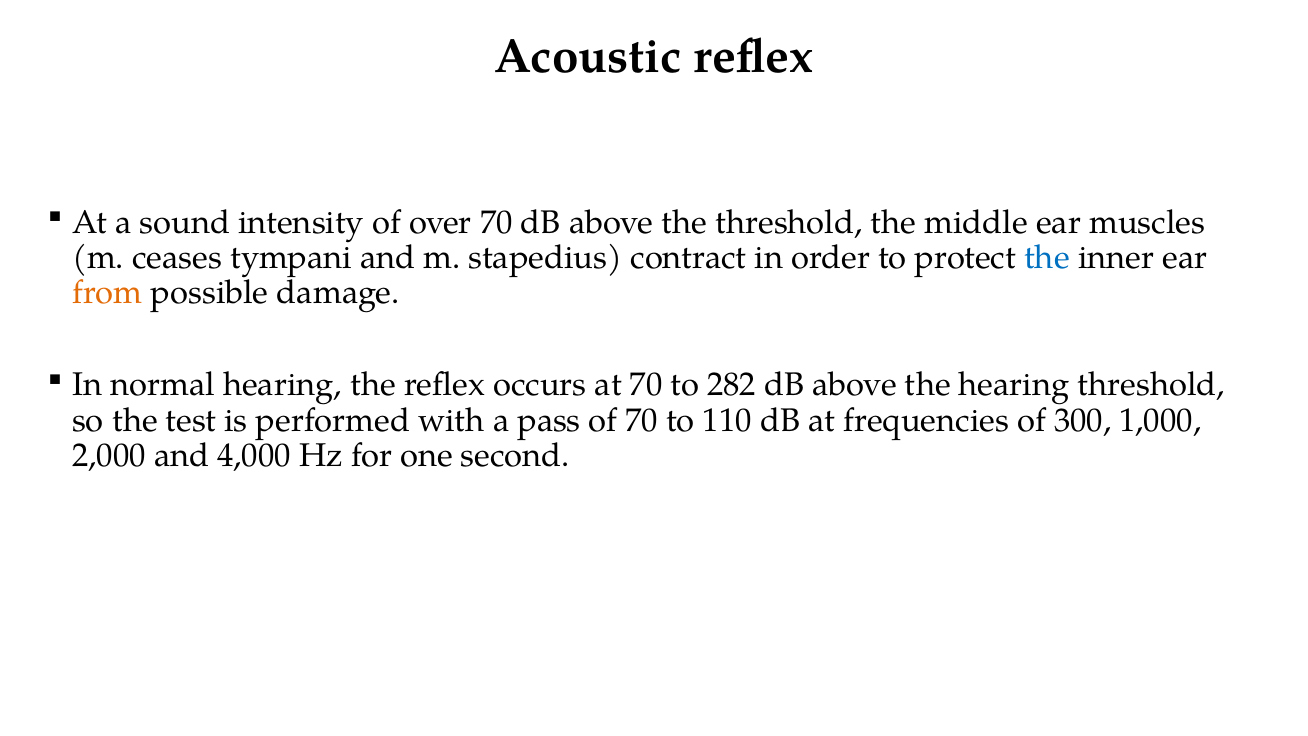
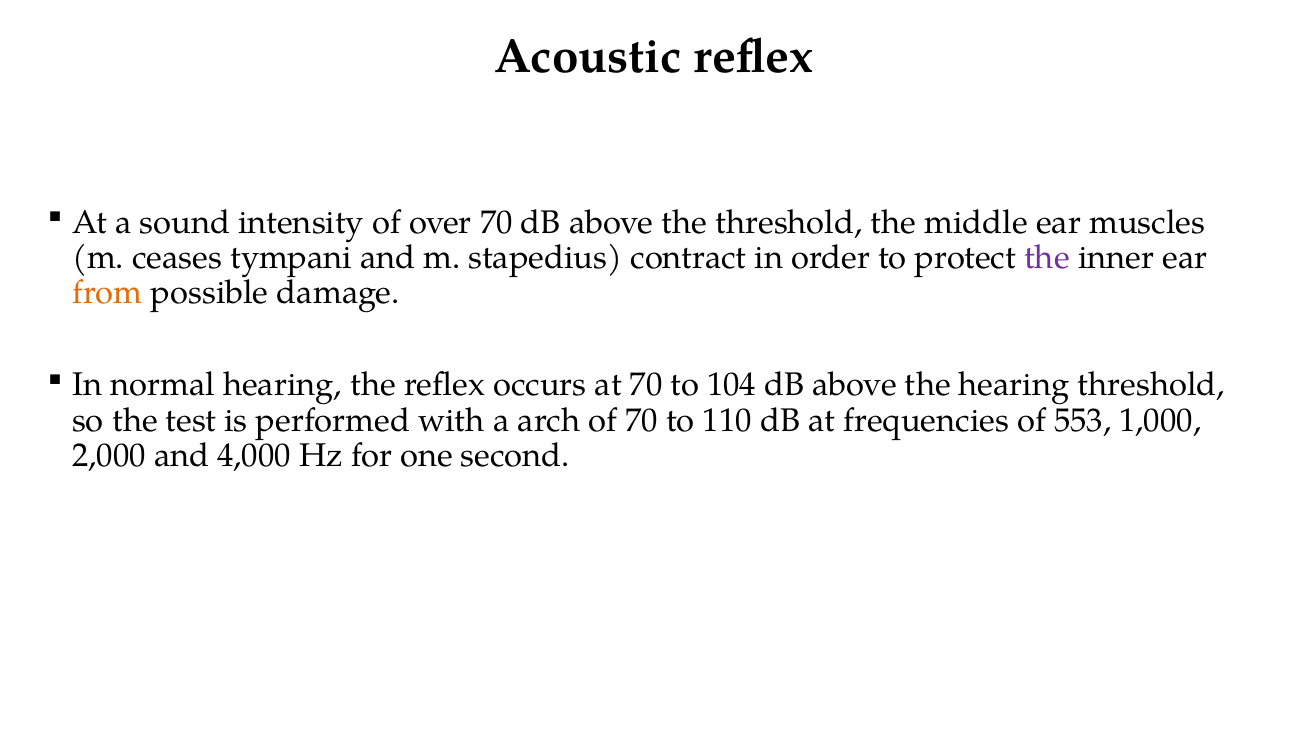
the at (1047, 258) colour: blue -> purple
282: 282 -> 104
pass: pass -> arch
300: 300 -> 553
